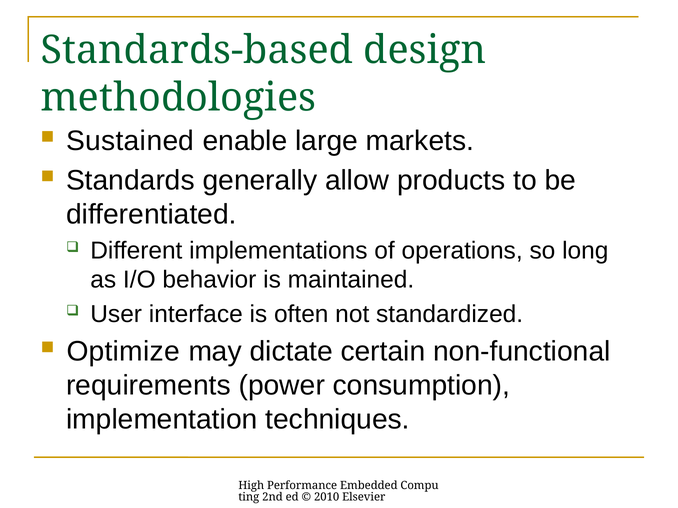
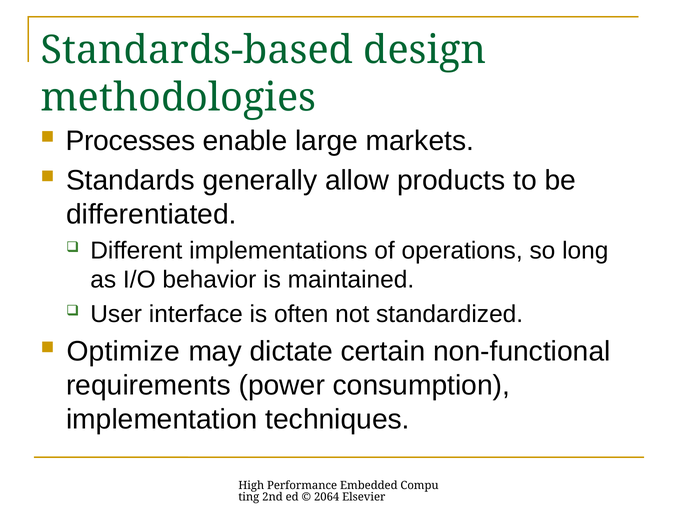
Sustained: Sustained -> Processes
2010: 2010 -> 2064
